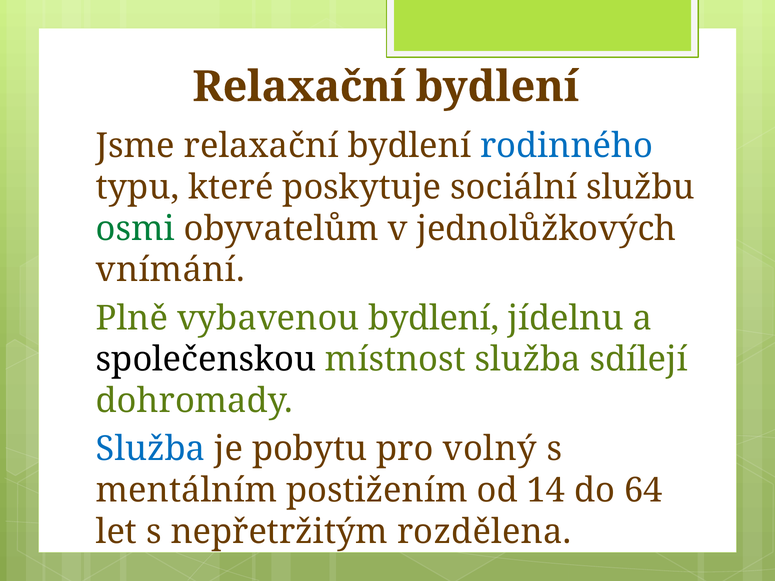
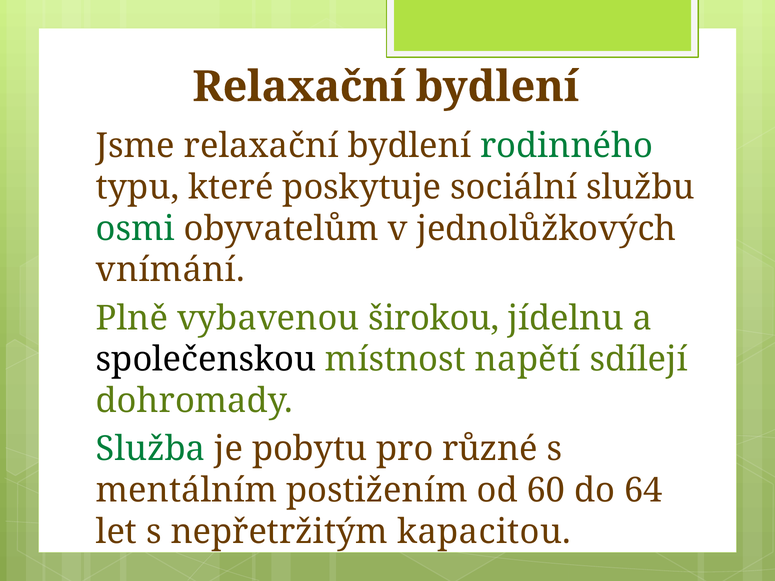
rodinného colour: blue -> green
vybavenou bydlení: bydlení -> širokou
místnost služba: služba -> napětí
Služba at (151, 449) colour: blue -> green
volný: volný -> různé
14: 14 -> 60
rozdělena: rozdělena -> kapacitou
